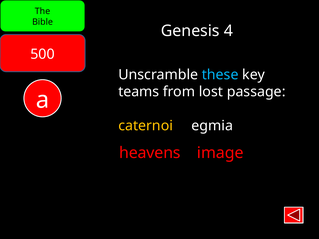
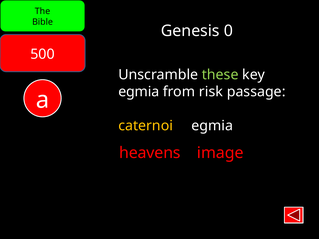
4: 4 -> 0
these colour: light blue -> light green
teams at (139, 92): teams -> egmia
lost: lost -> risk
